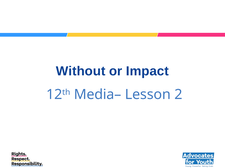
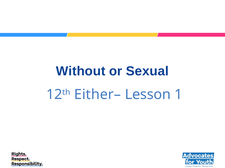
Impact: Impact -> Sexual
Media–: Media– -> Either–
2: 2 -> 1
